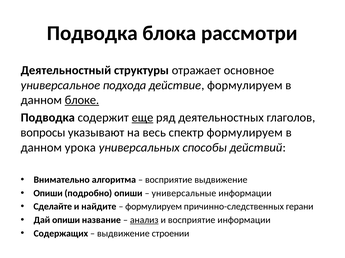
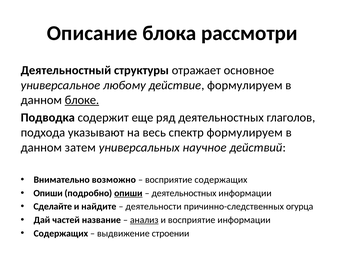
Подводка at (92, 33): Подводка -> Описание
подхода: подхода -> любому
еще underline: present -> none
вопросы: вопросы -> подхода
урока: урока -> затем
способы: способы -> научное
алгоритма: алгоритма -> возможно
восприятие выдвижение: выдвижение -> содержащих
опиши at (128, 194) underline: none -> present
универсальные at (184, 194): универсальные -> деятельностных
формулируем at (154, 207): формулируем -> деятельности
герани: герани -> огурца
Дай опиши: опиши -> частей
